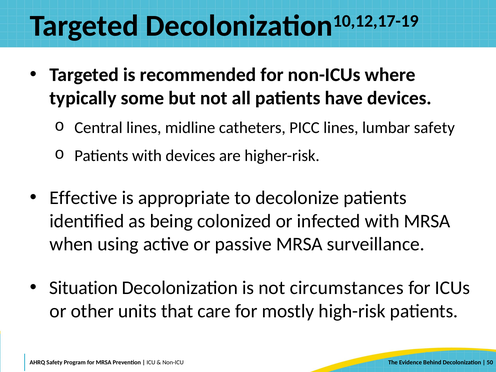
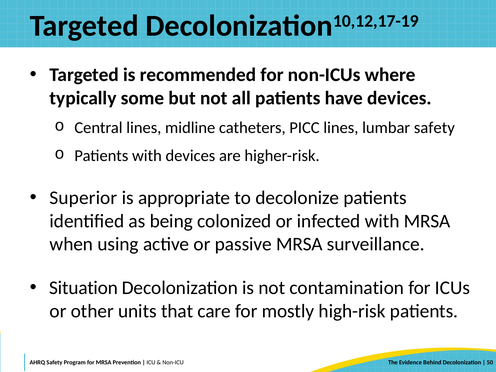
Effective: Effective -> Superior
circumstances: circumstances -> contamination
